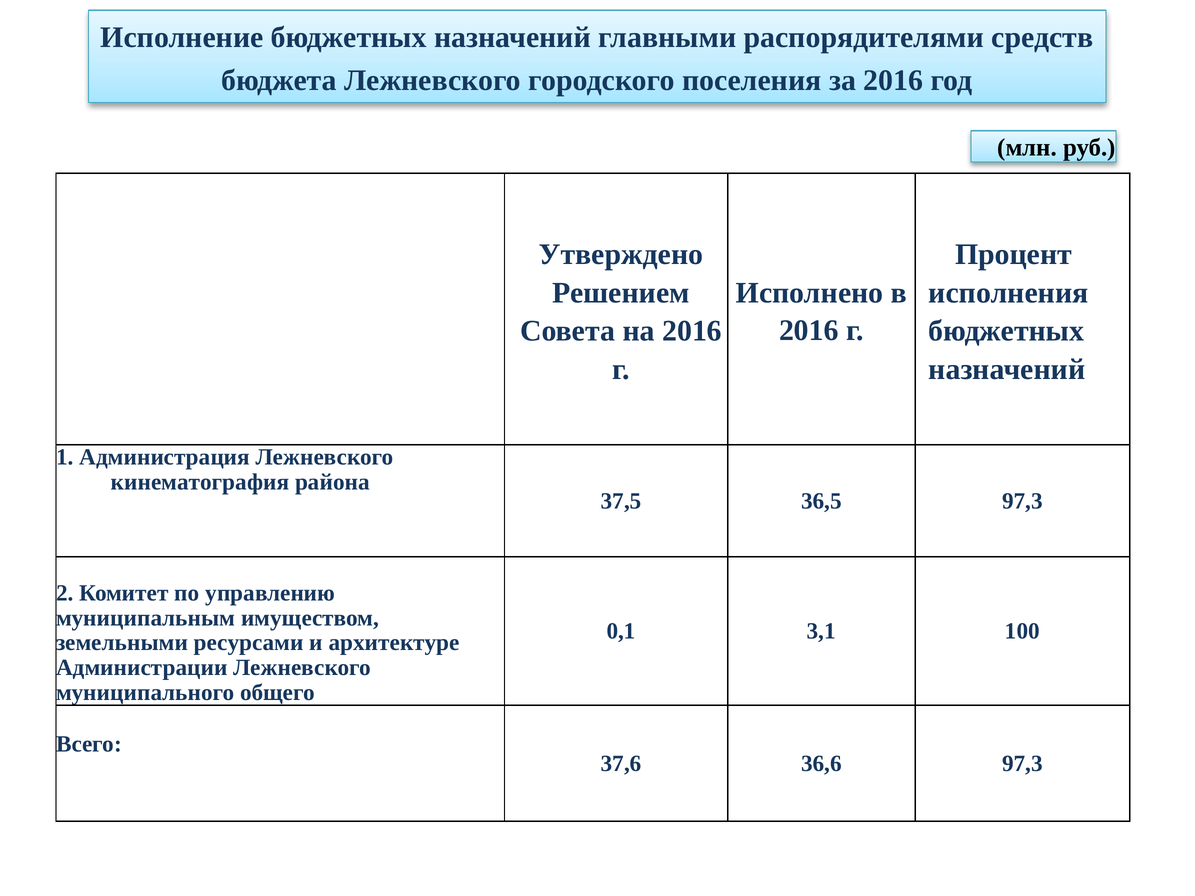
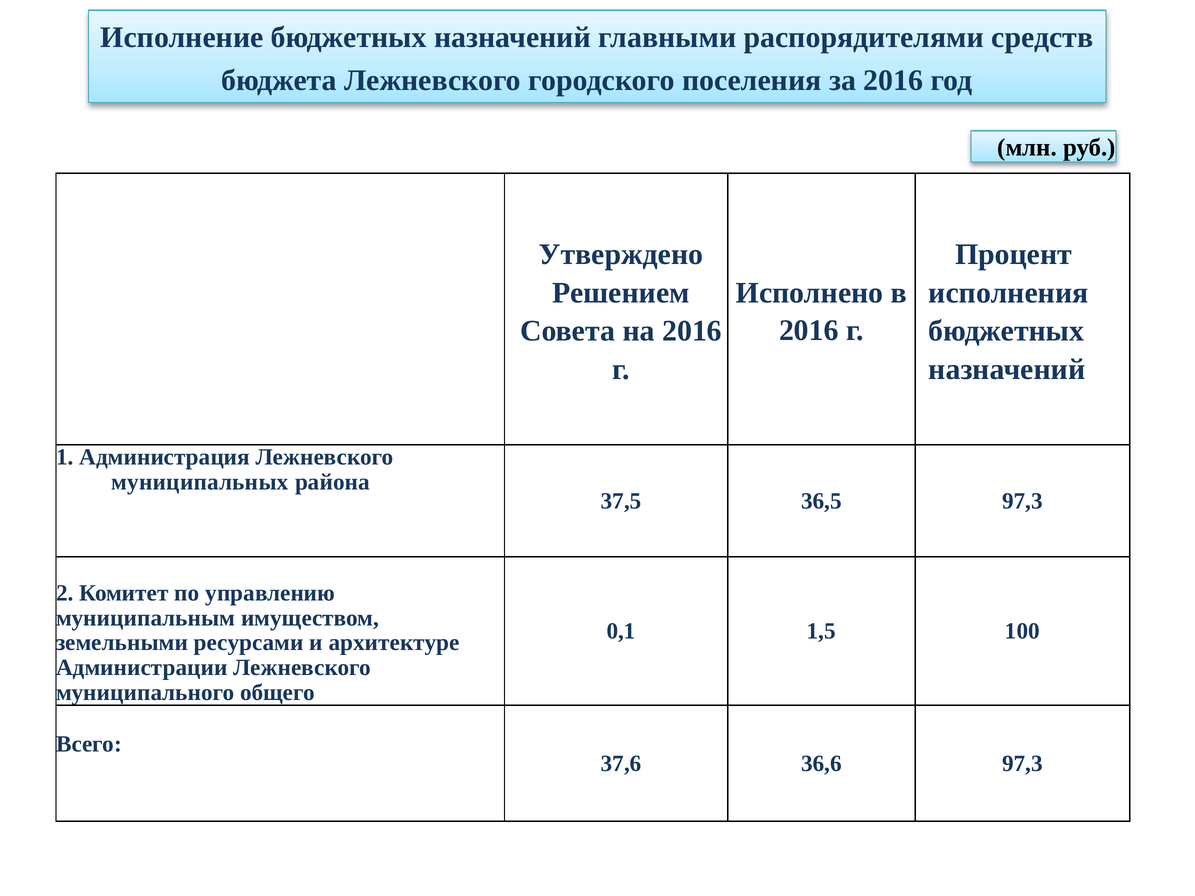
кинематография: кинематография -> муниципальных
3,1: 3,1 -> 1,5
